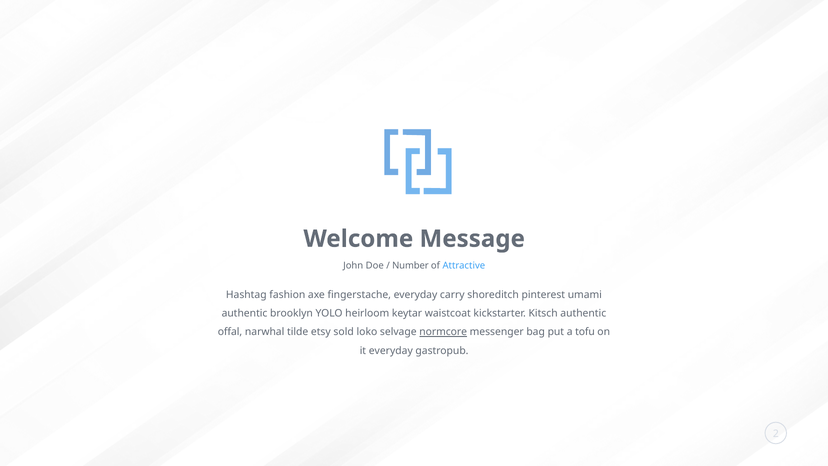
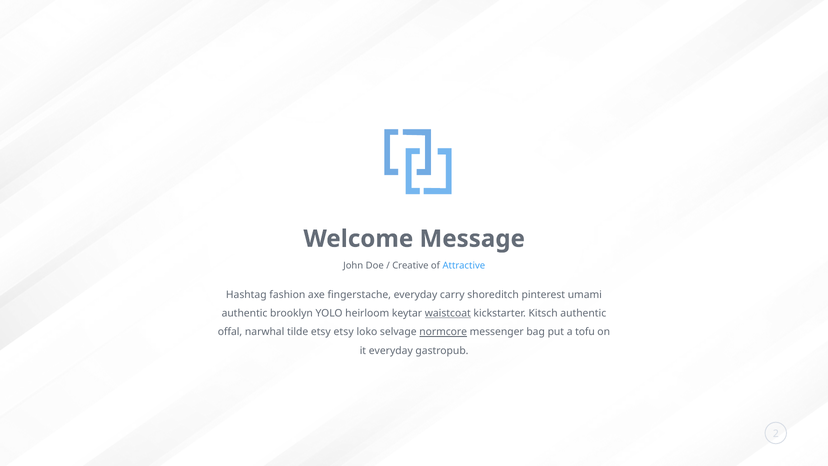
Number: Number -> Creative
waistcoat underline: none -> present
etsy sold: sold -> etsy
